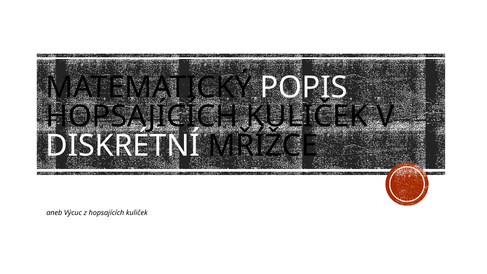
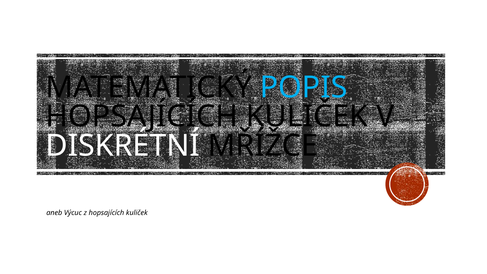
POPIS colour: white -> light blue
